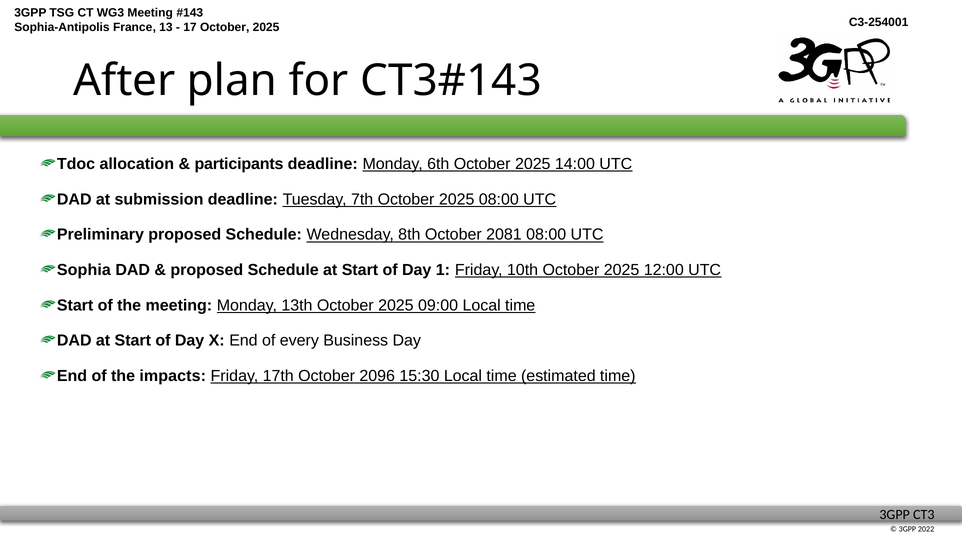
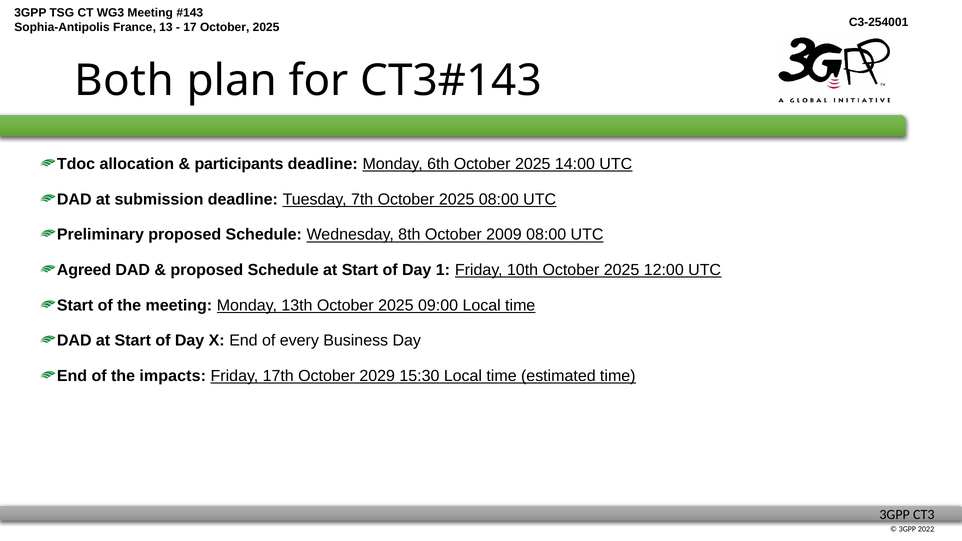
After: After -> Both
2081: 2081 -> 2009
Sophia: Sophia -> Agreed
2096: 2096 -> 2029
